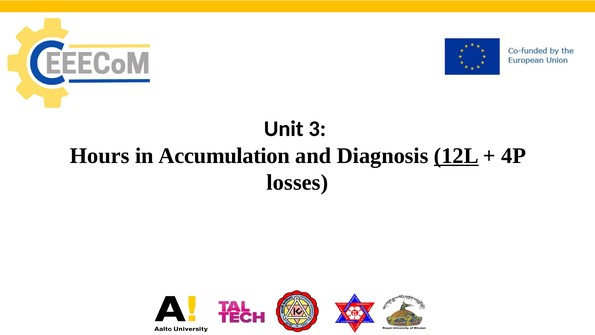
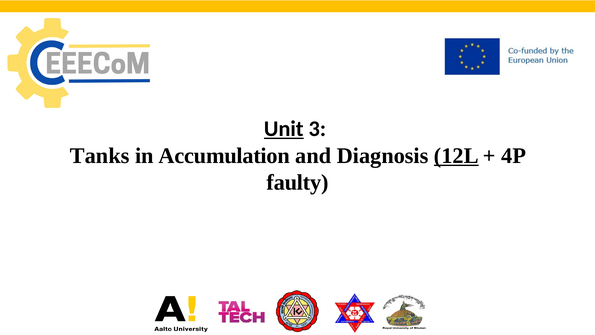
Unit underline: none -> present
Hours: Hours -> Tanks
losses: losses -> faulty
